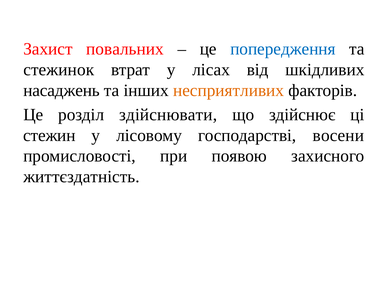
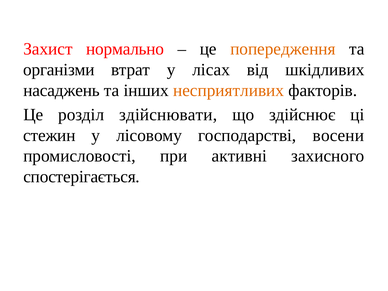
повальних: повальних -> нормально
попередження colour: blue -> orange
стежинок: стежинок -> організми
появою: появою -> активні
життєздатність: життєздатність -> спостерігається
